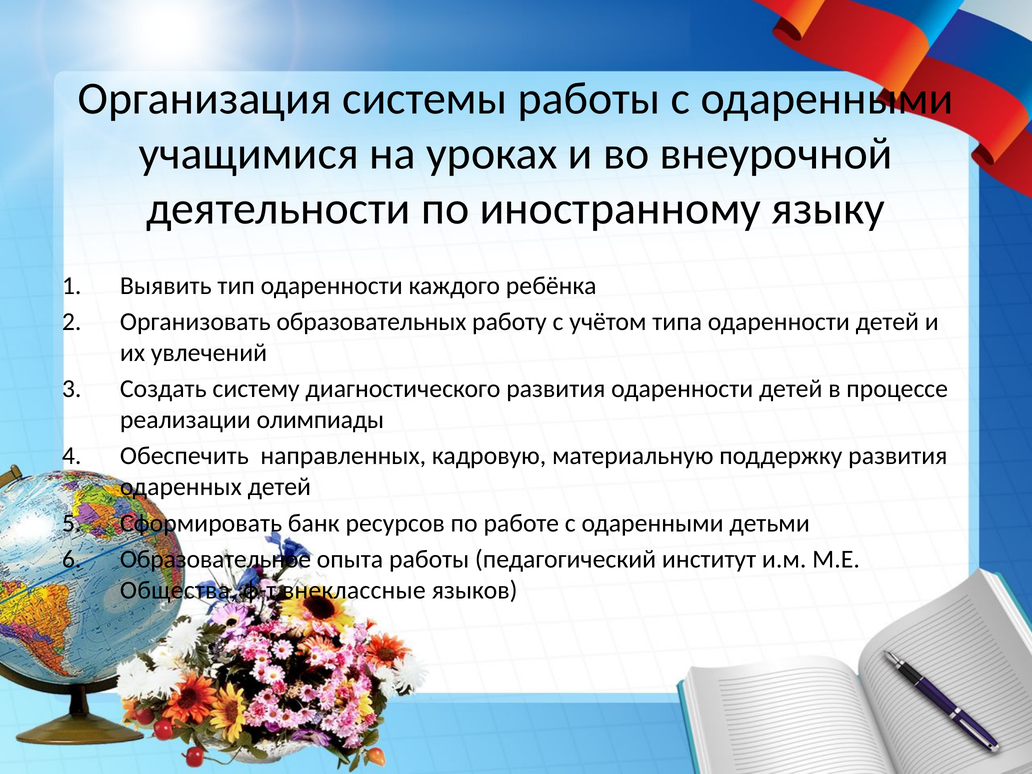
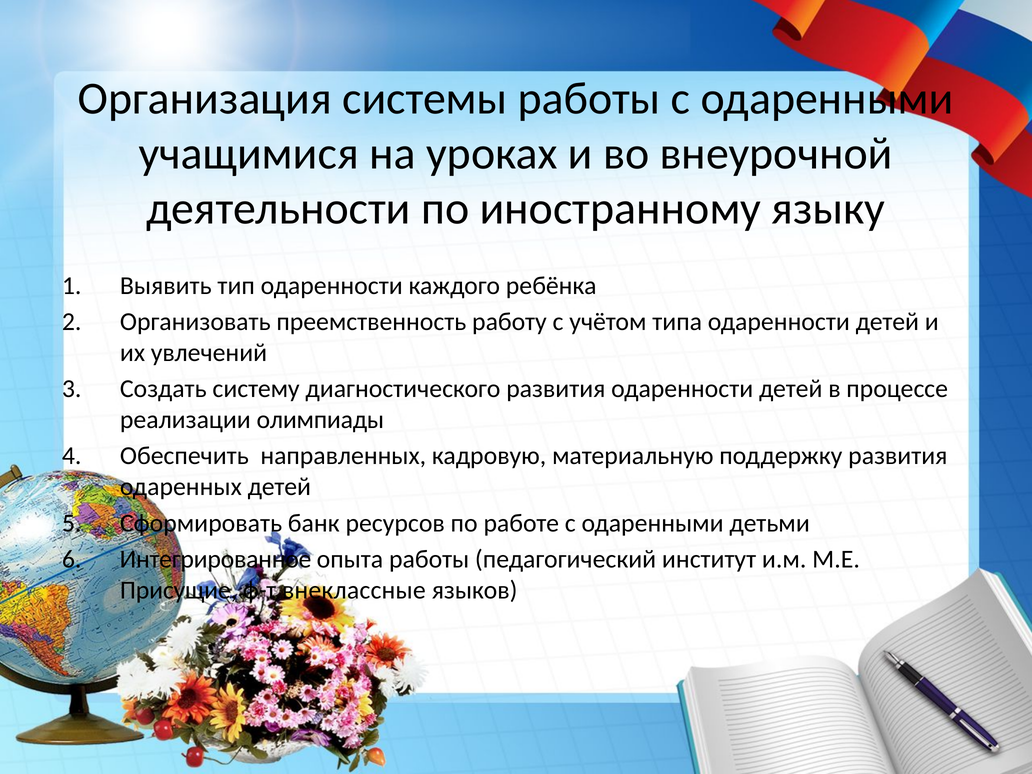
образовательных: образовательных -> преемственность
Образовательное: Образовательное -> Интегрированное
Общества: Общества -> Присущие
